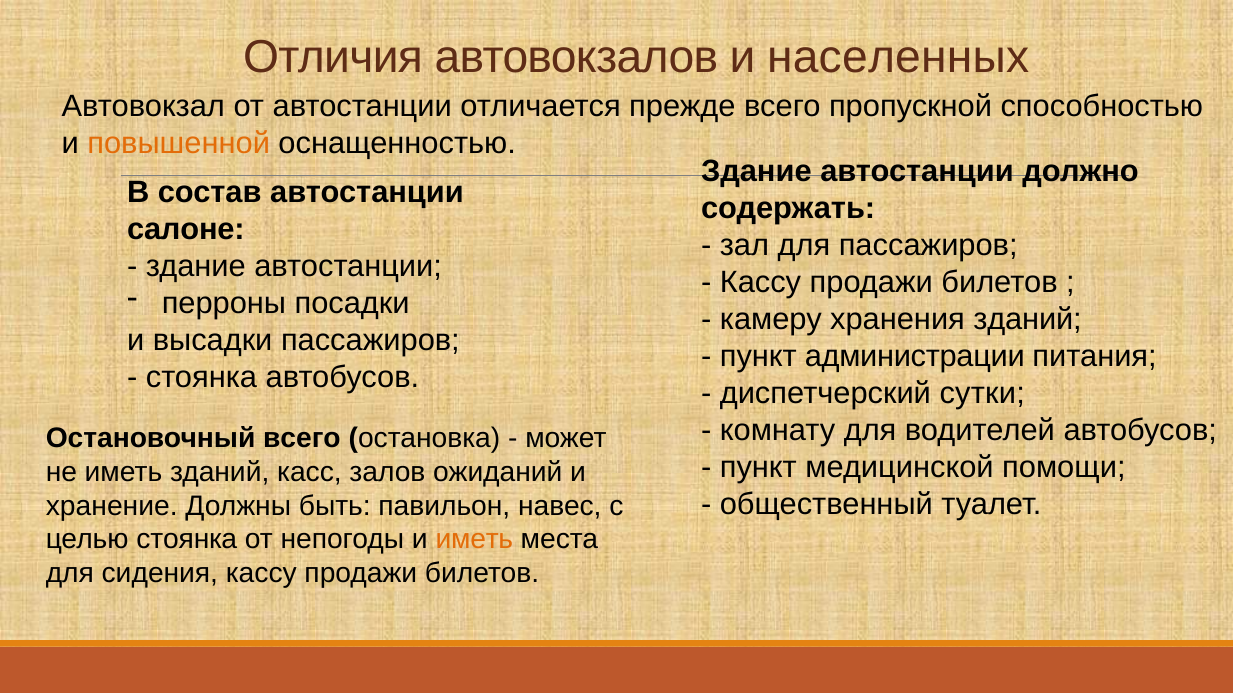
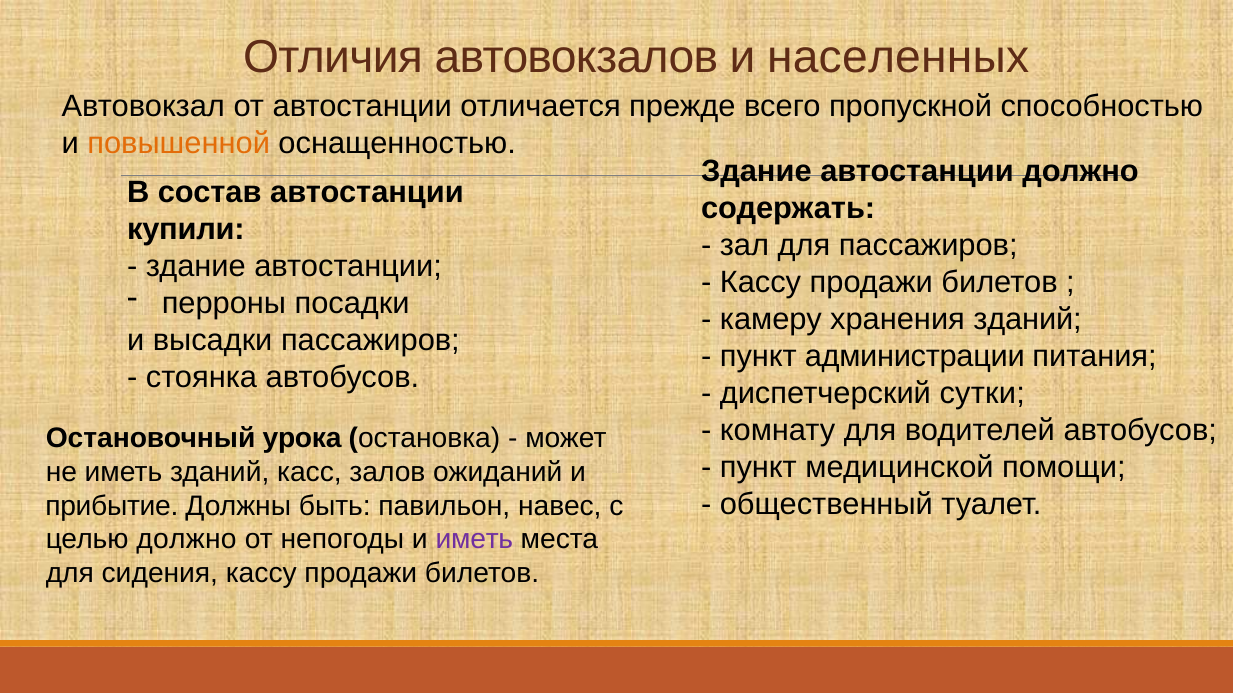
салоне: салоне -> купили
Остановочный всего: всего -> урока
хранение: хранение -> прибытие
целью стоянка: стоянка -> должно
иметь at (474, 540) colour: orange -> purple
